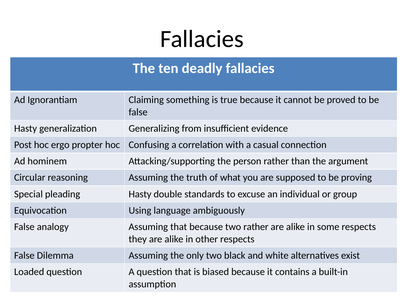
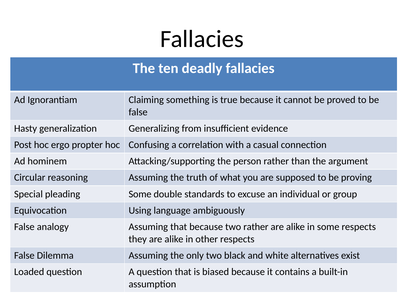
pleading Hasty: Hasty -> Some
